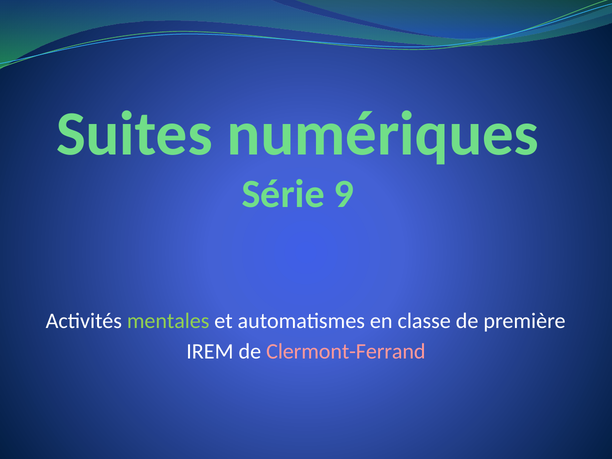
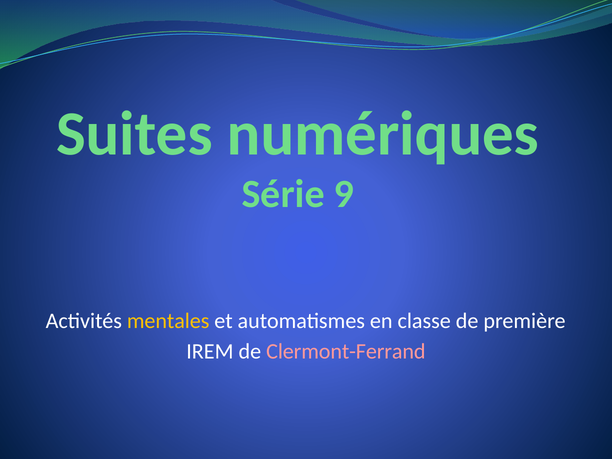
mentales colour: light green -> yellow
